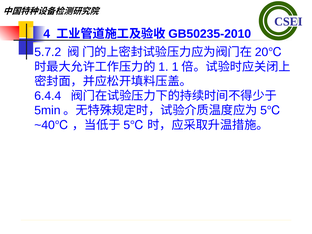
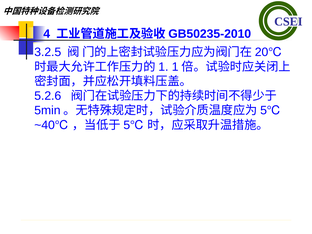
5.7.2: 5.7.2 -> 3.2.5
6.4.4: 6.4.4 -> 5.2.6
